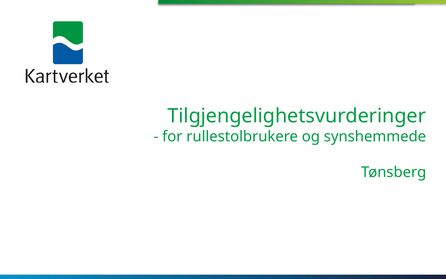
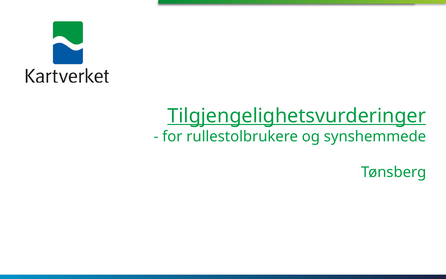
Tilgjengelighetsvurderinger underline: none -> present
